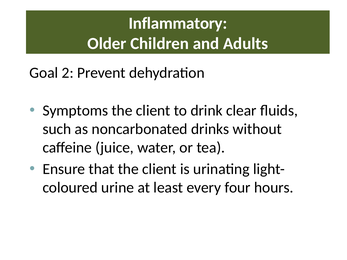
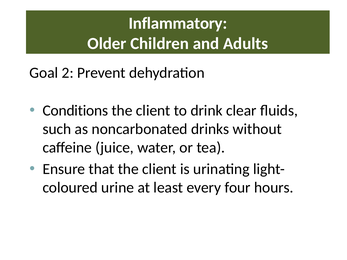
Symptoms: Symptoms -> Conditions
